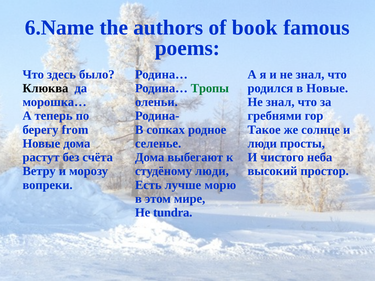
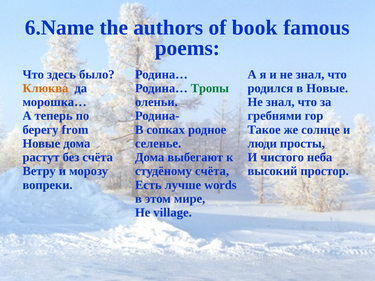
Клюква colour: black -> orange
студёному люди: люди -> счёта
морю: морю -> words
tundra: tundra -> village
